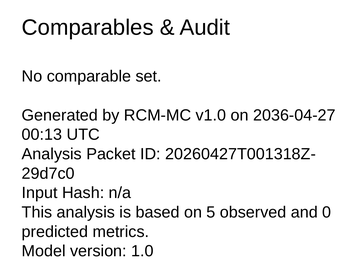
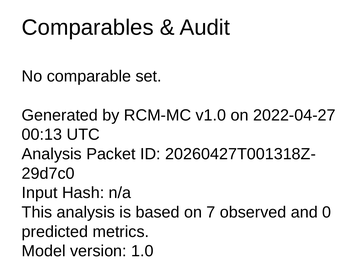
2036-04-27: 2036-04-27 -> 2022-04-27
5: 5 -> 7
